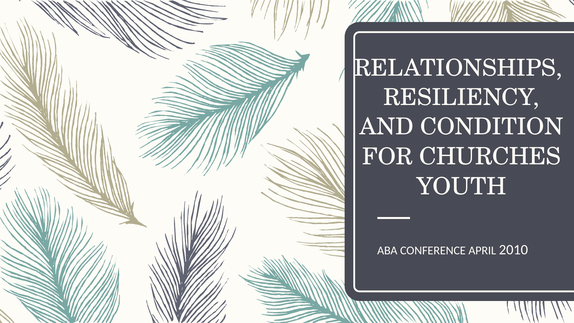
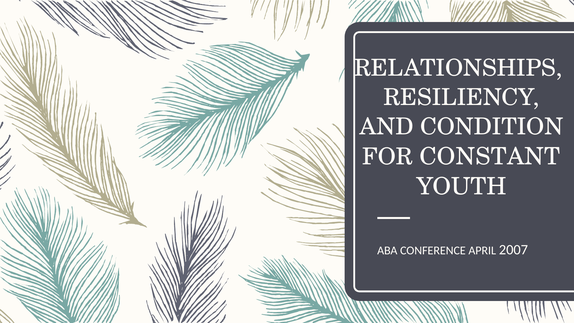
CHURCHES: CHURCHES -> CONSTANT
2010: 2010 -> 2007
